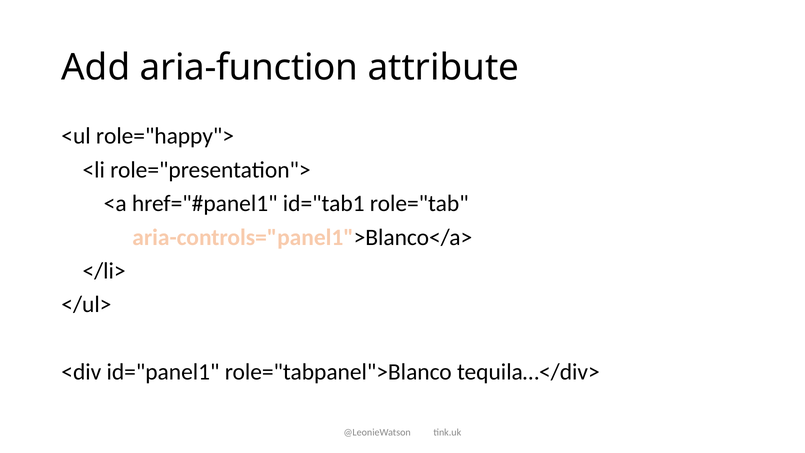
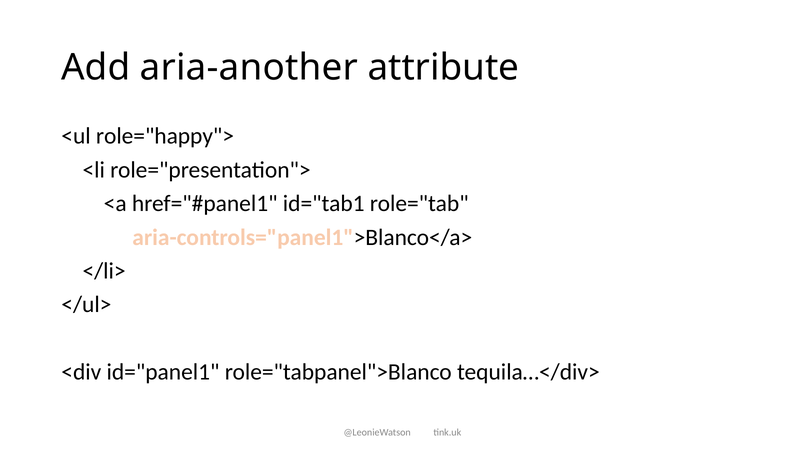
aria-function: aria-function -> aria-another
